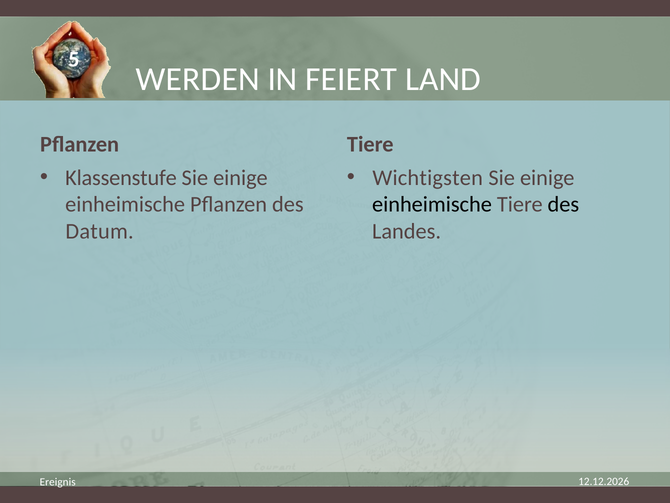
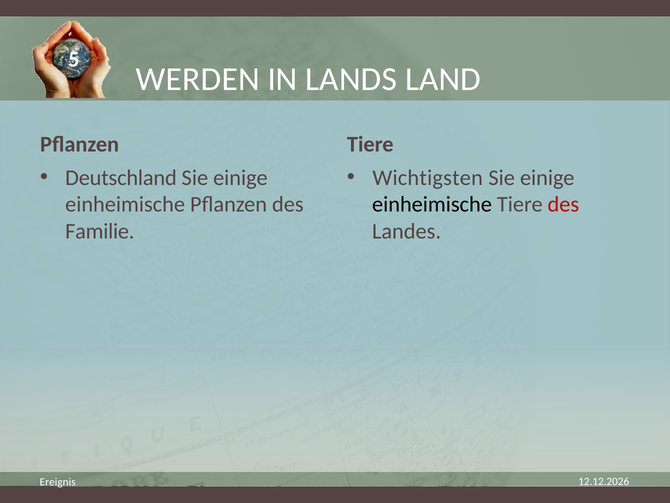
FEIERT: FEIERT -> LANDS
Klassenstufe: Klassenstufe -> Deutschland
des at (563, 204) colour: black -> red
Datum: Datum -> Familie
